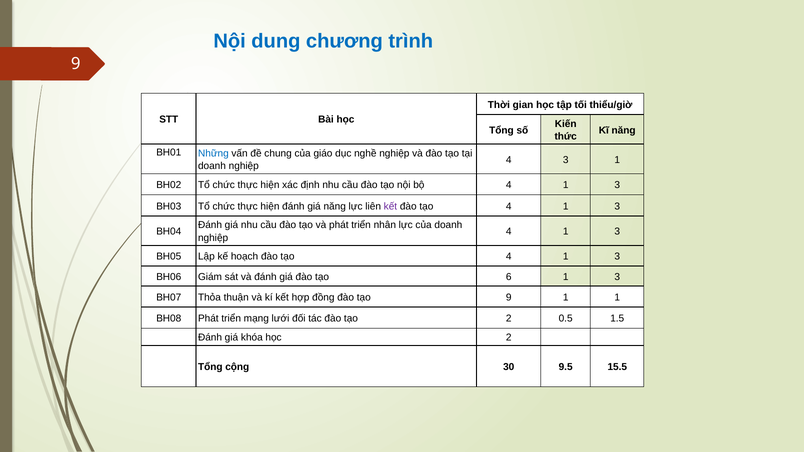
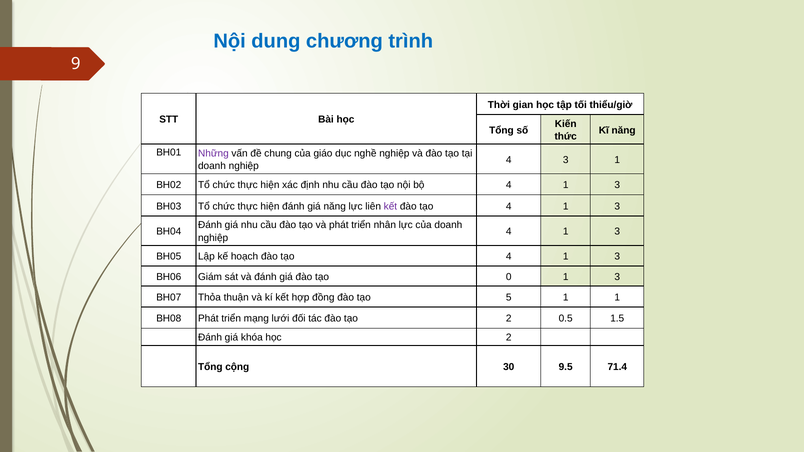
Những colour: blue -> purple
6: 6 -> 0
tạo 9: 9 -> 5
15.5: 15.5 -> 71.4
